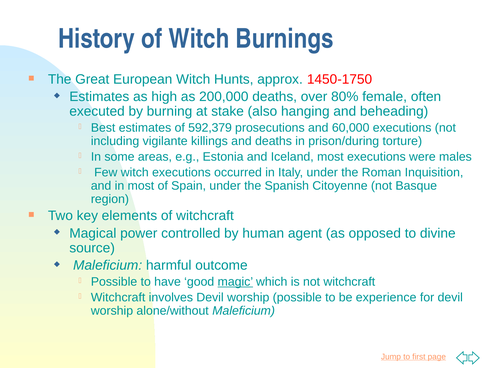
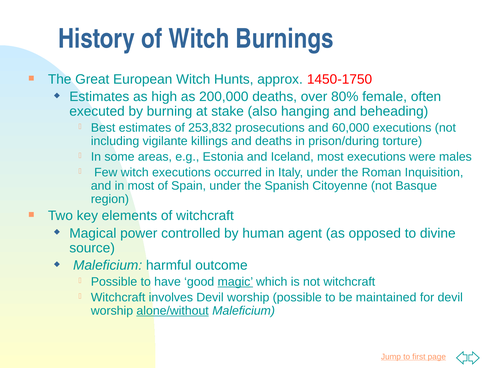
592,379: 592,379 -> 253,832
experience: experience -> maintained
alone/without underline: none -> present
